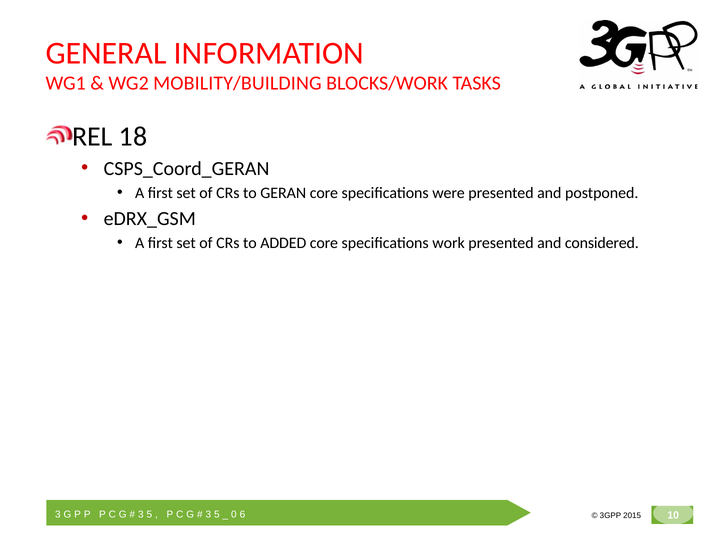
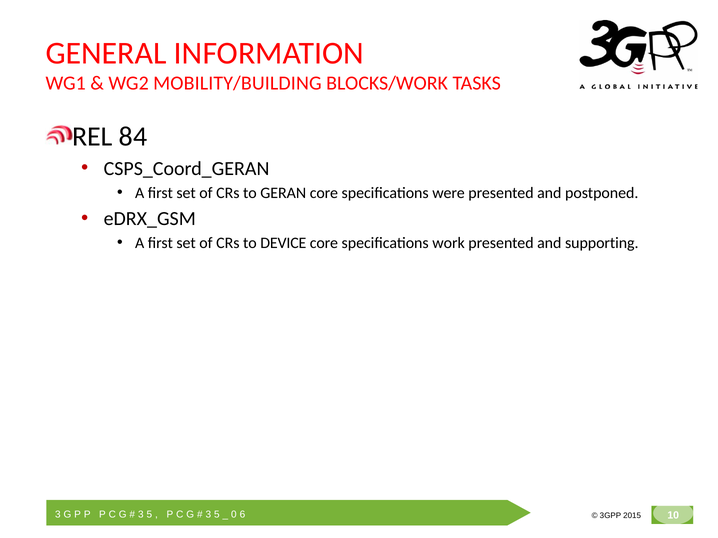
18: 18 -> 84
ADDED: ADDED -> DEVICE
considered: considered -> supporting
